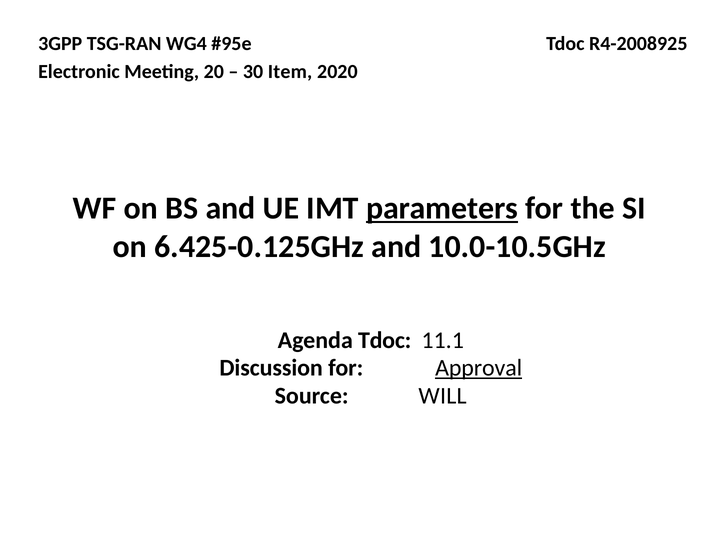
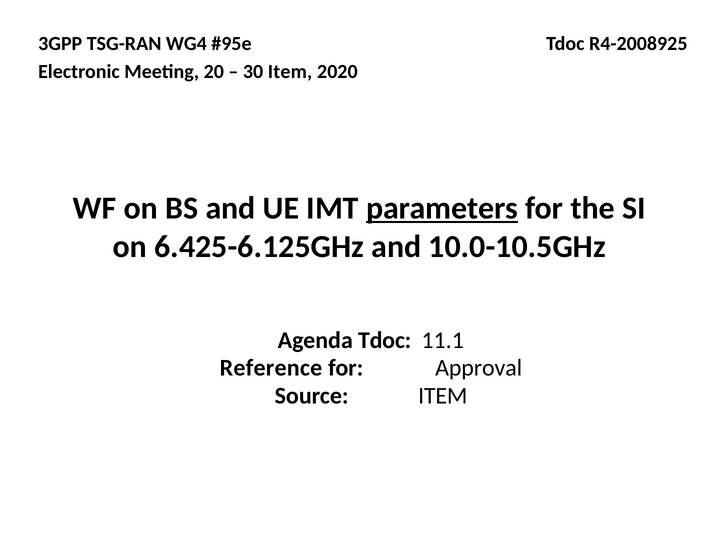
6.425-0.125GHz: 6.425-0.125GHz -> 6.425-6.125GHz
Discussion: Discussion -> Reference
Approval underline: present -> none
Source WILL: WILL -> ITEM
